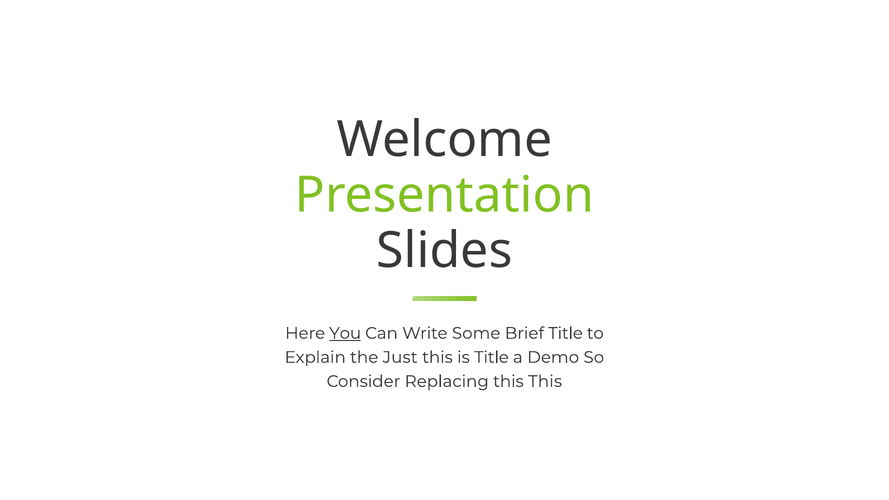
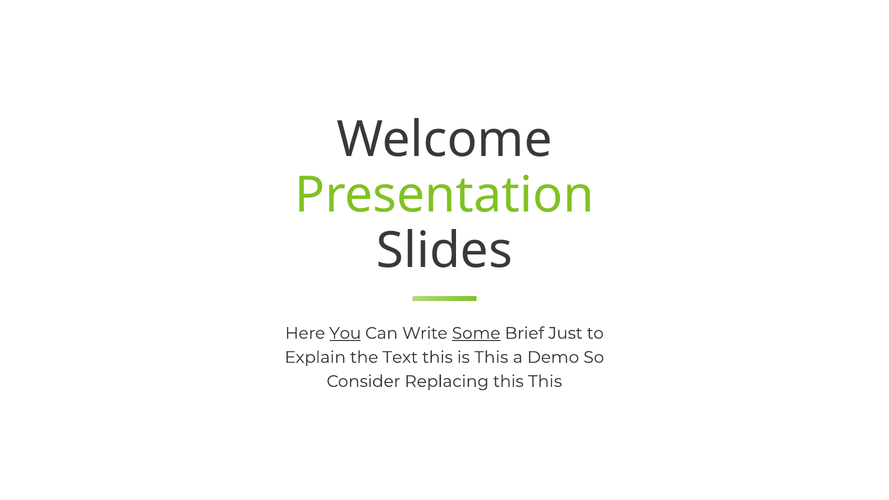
Some underline: none -> present
Brief Title: Title -> Just
Just: Just -> Text
is Title: Title -> This
